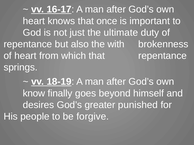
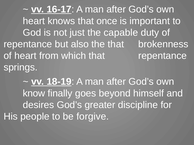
ultimate: ultimate -> capable
the with: with -> that
punished: punished -> discipline
